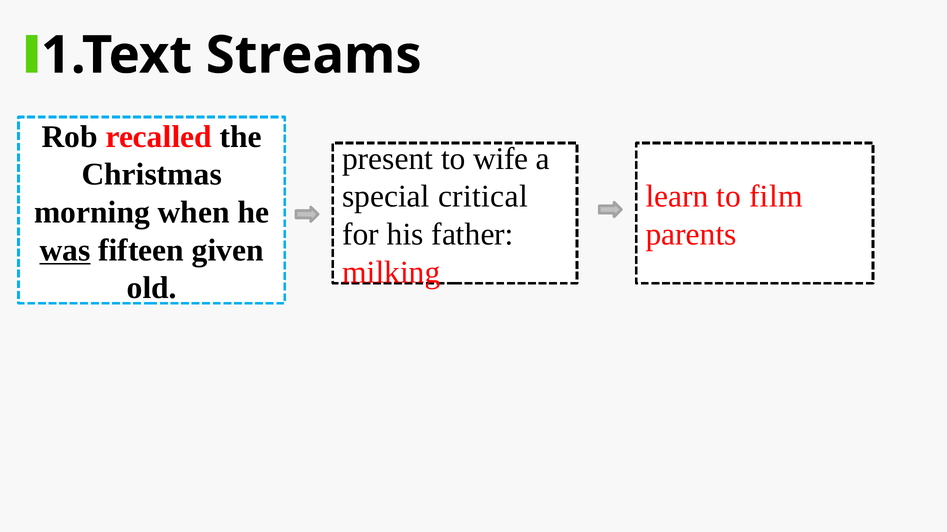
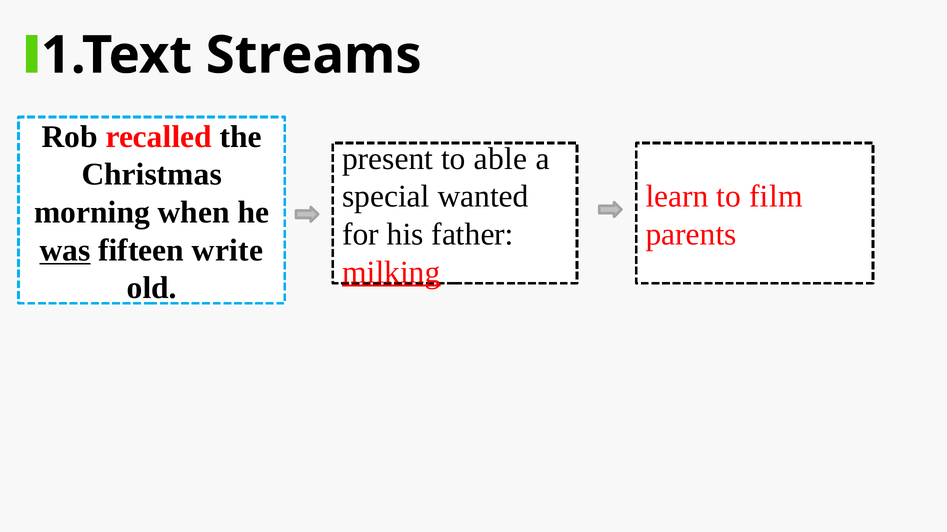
wife: wife -> able
critical: critical -> wanted
given: given -> write
milking underline: none -> present
